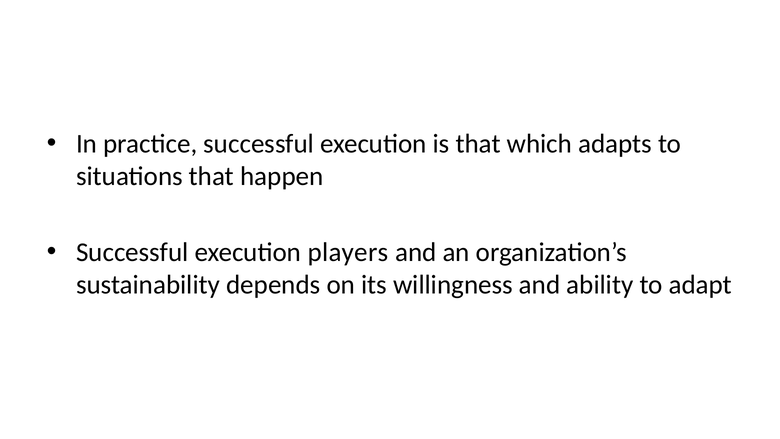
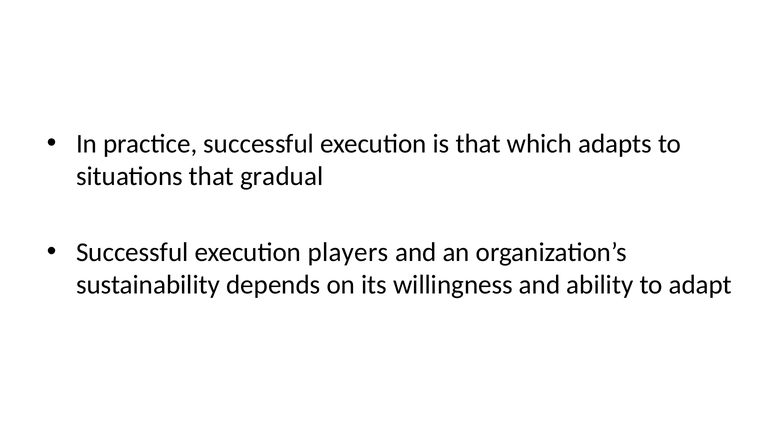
happen: happen -> gradual
